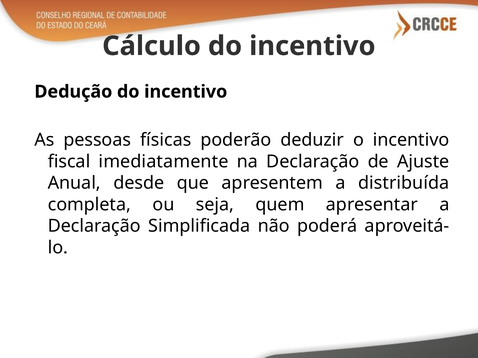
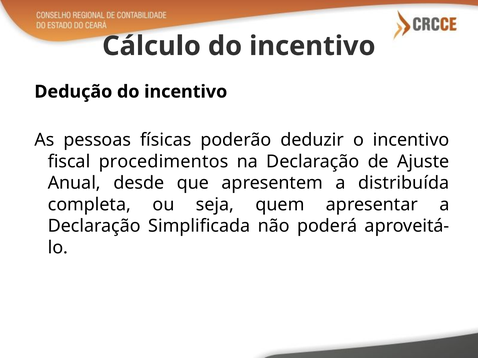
imediatamente: imediatamente -> procedimentos
